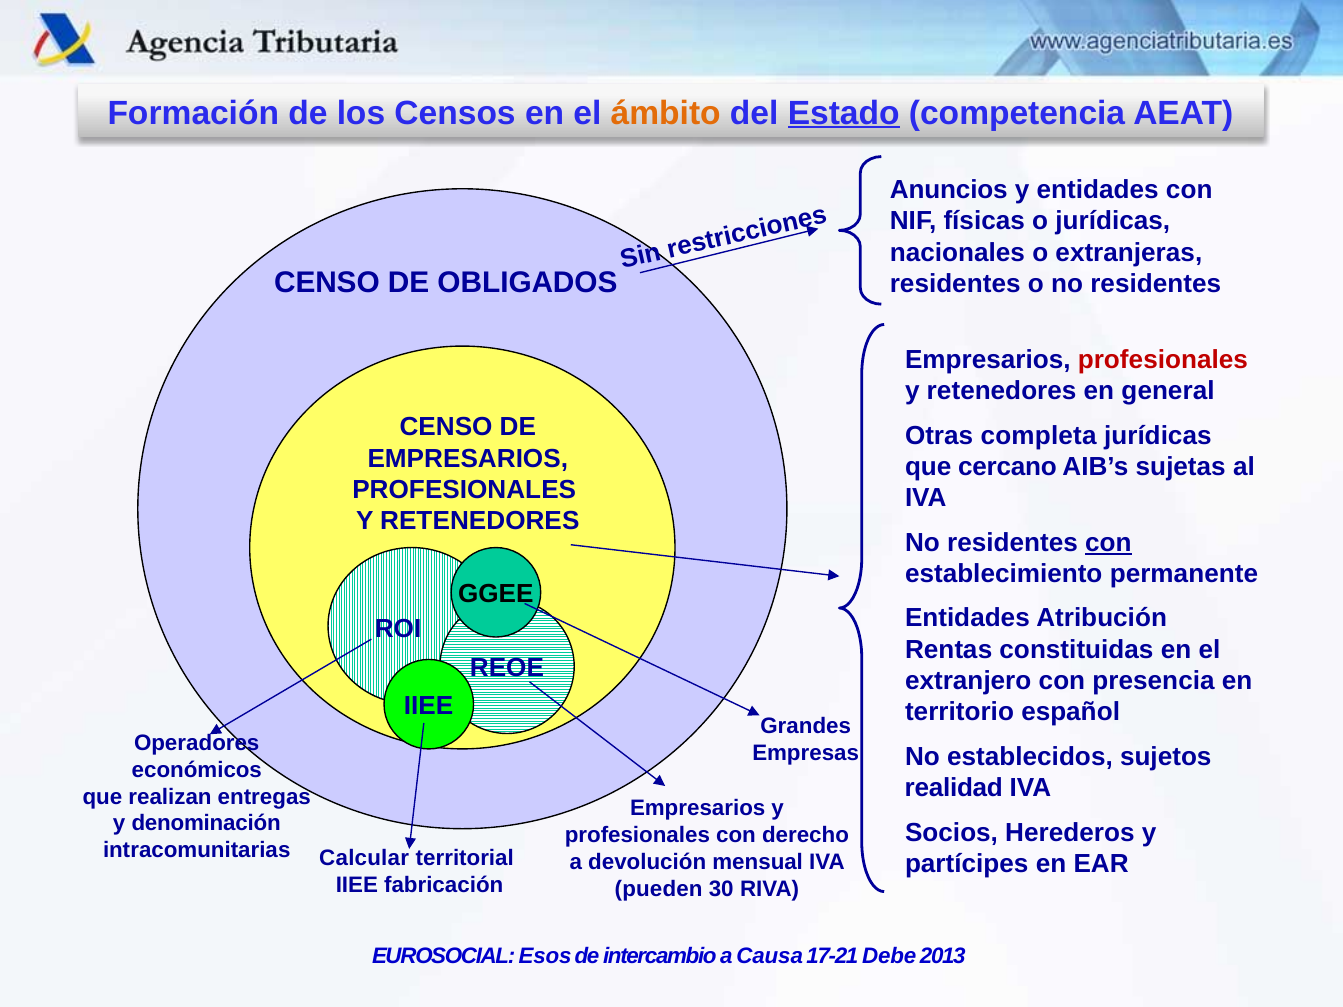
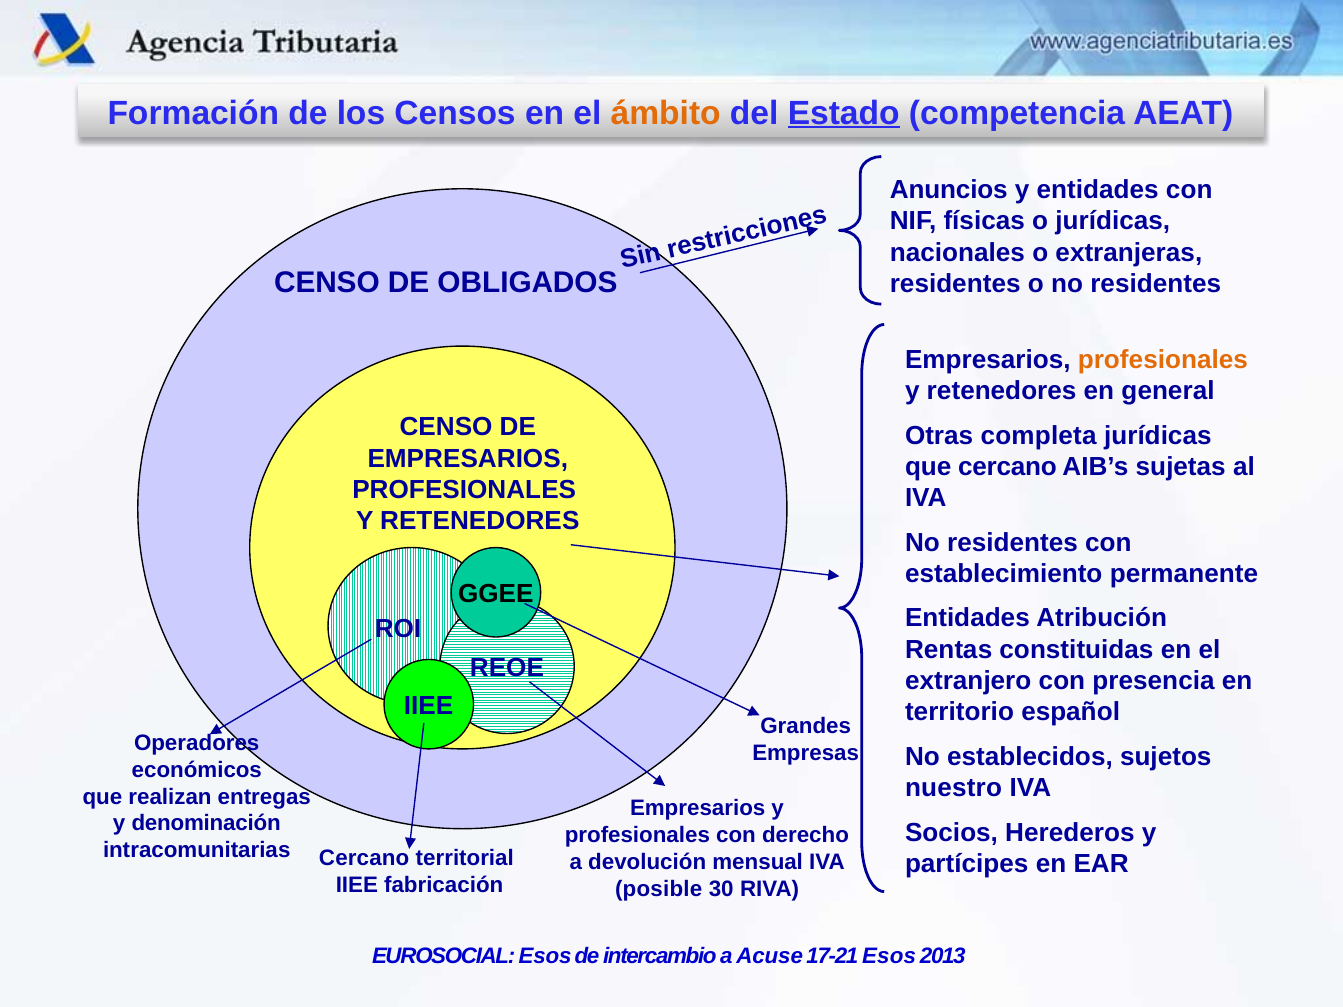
profesionales at (1163, 360) colour: red -> orange
con at (1108, 543) underline: present -> none
realidad: realidad -> nuestro
Calcular at (364, 859): Calcular -> Cercano
pueden: pueden -> posible
Causa: Causa -> Acuse
17-21 Debe: Debe -> Esos
